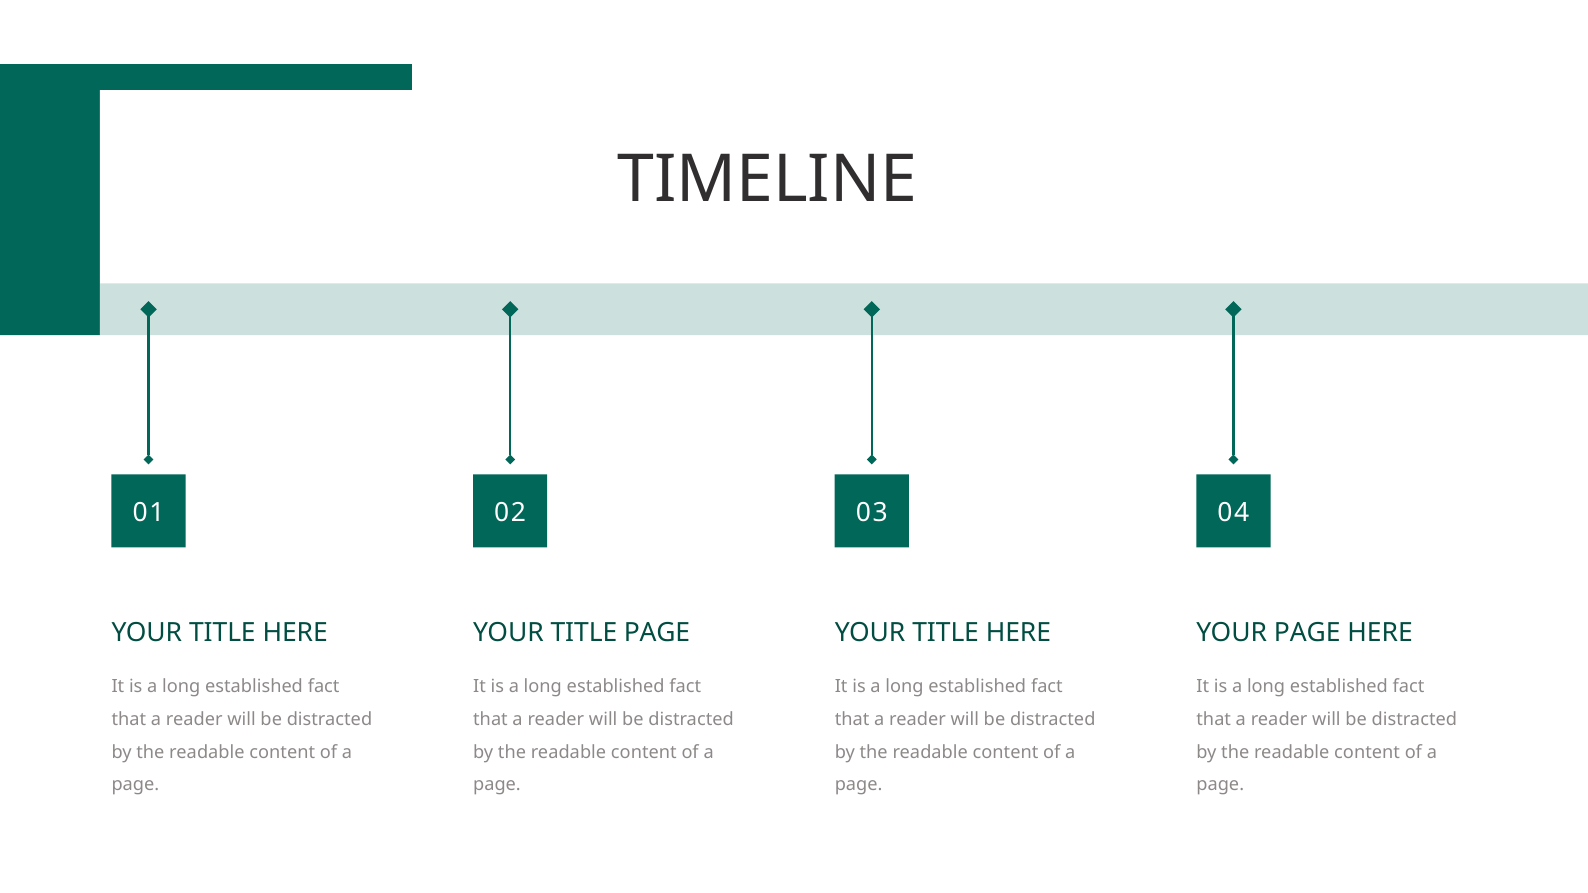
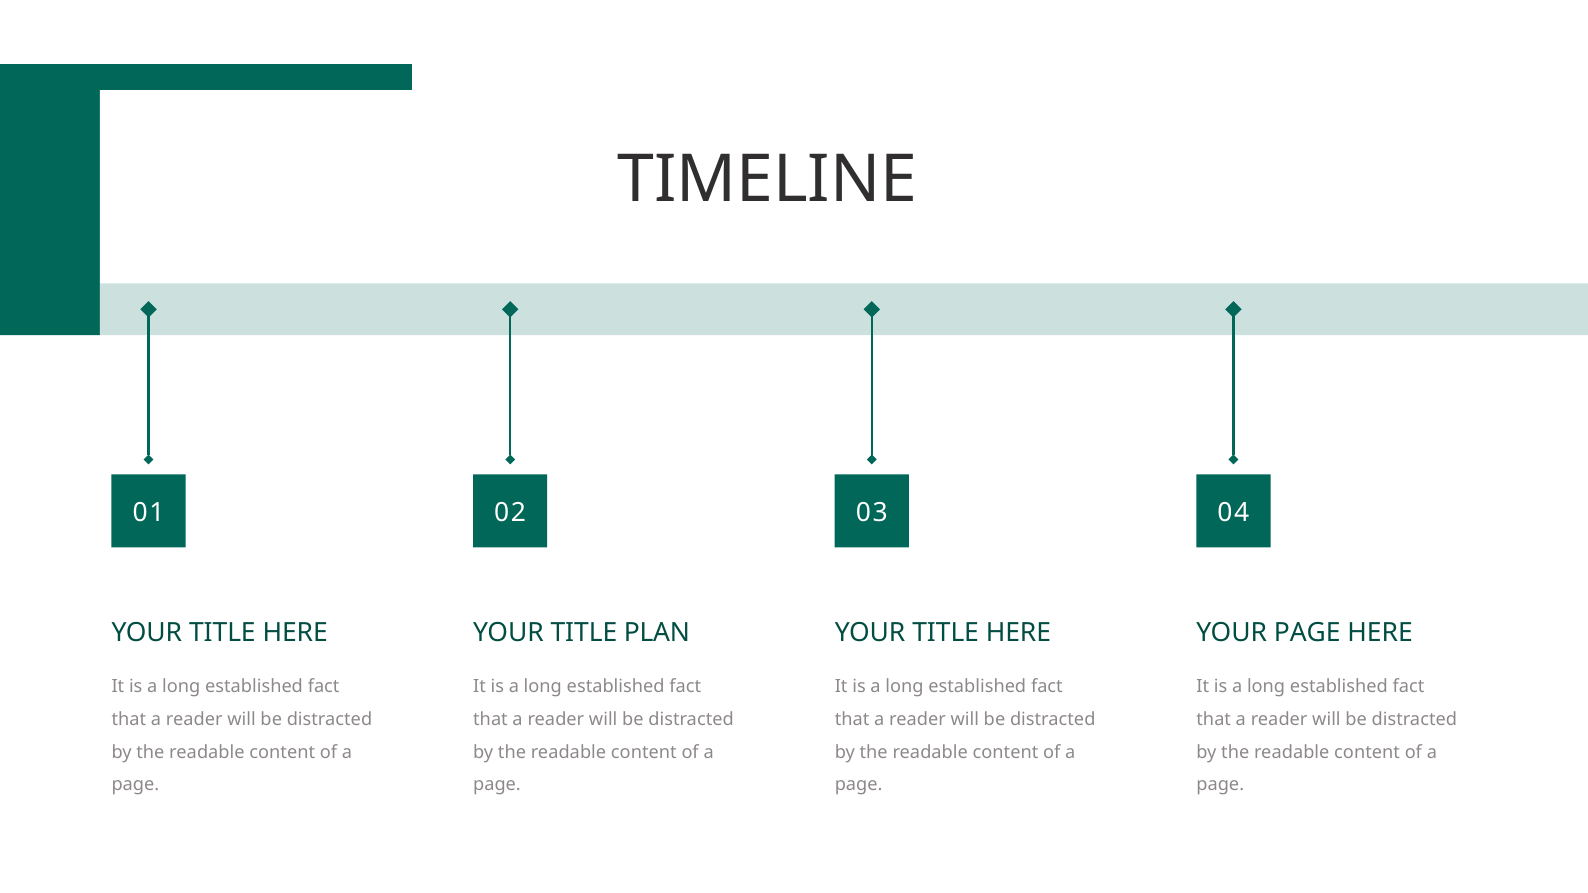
TITLE PAGE: PAGE -> PLAN
